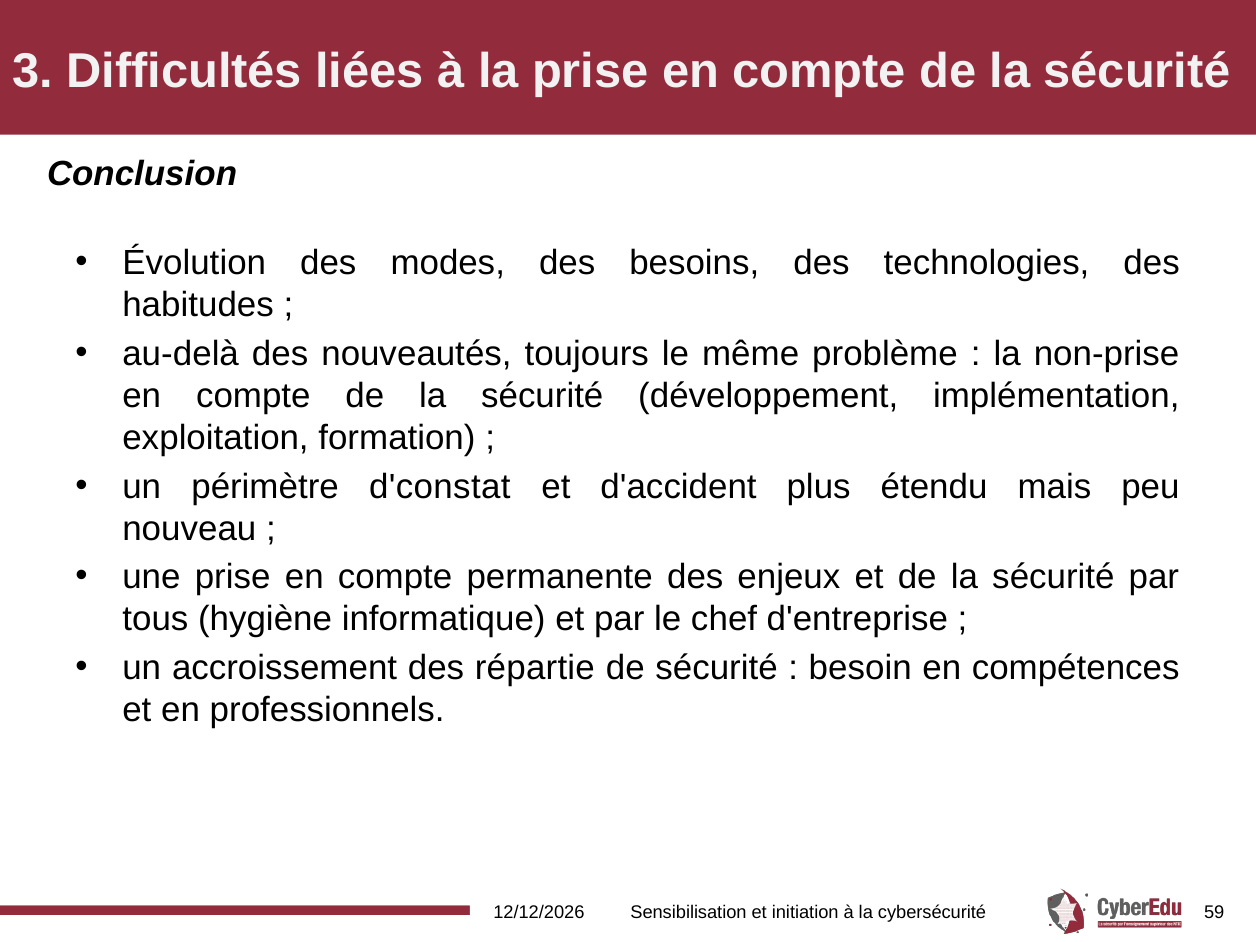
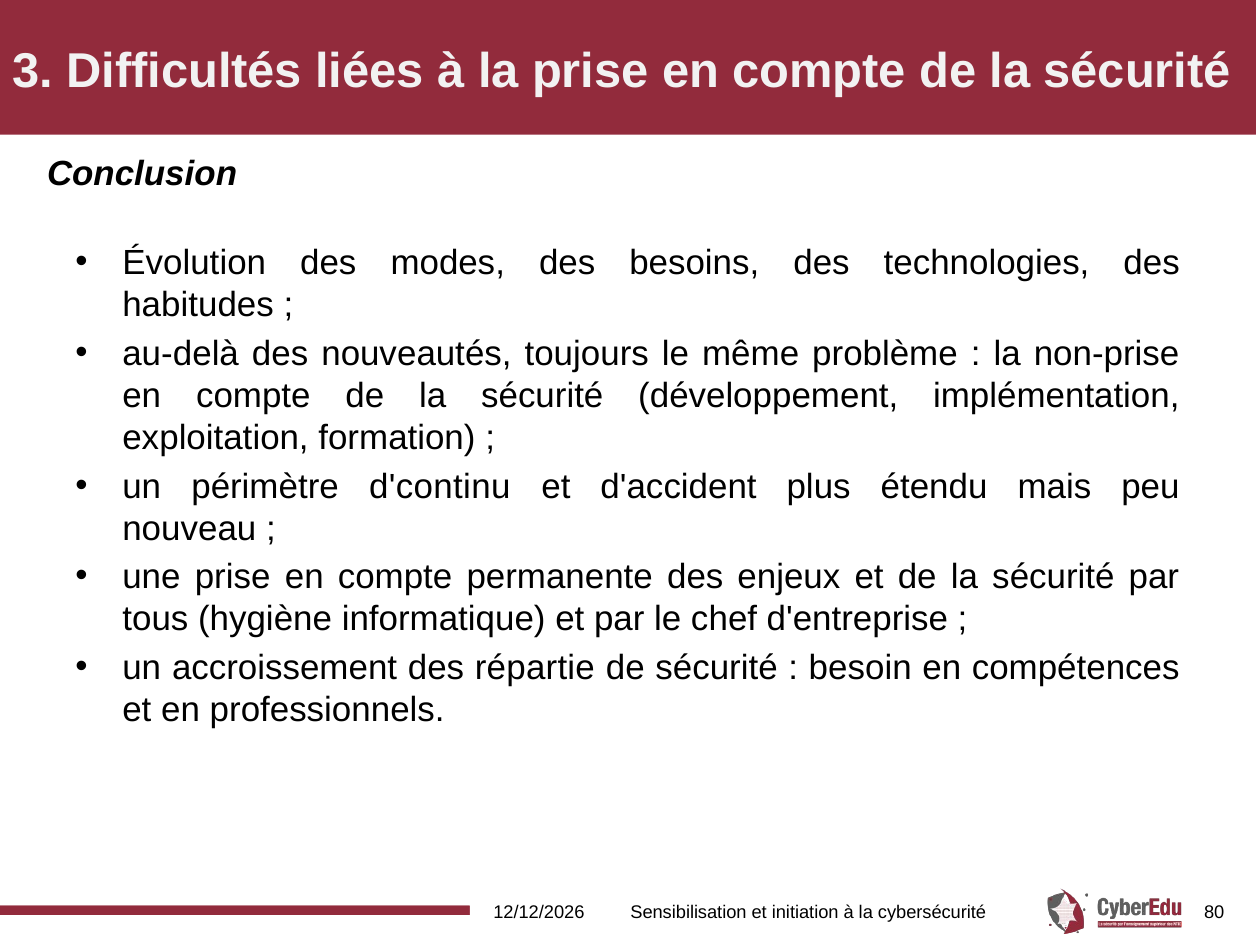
d'constat: d'constat -> d'continu
59: 59 -> 80
